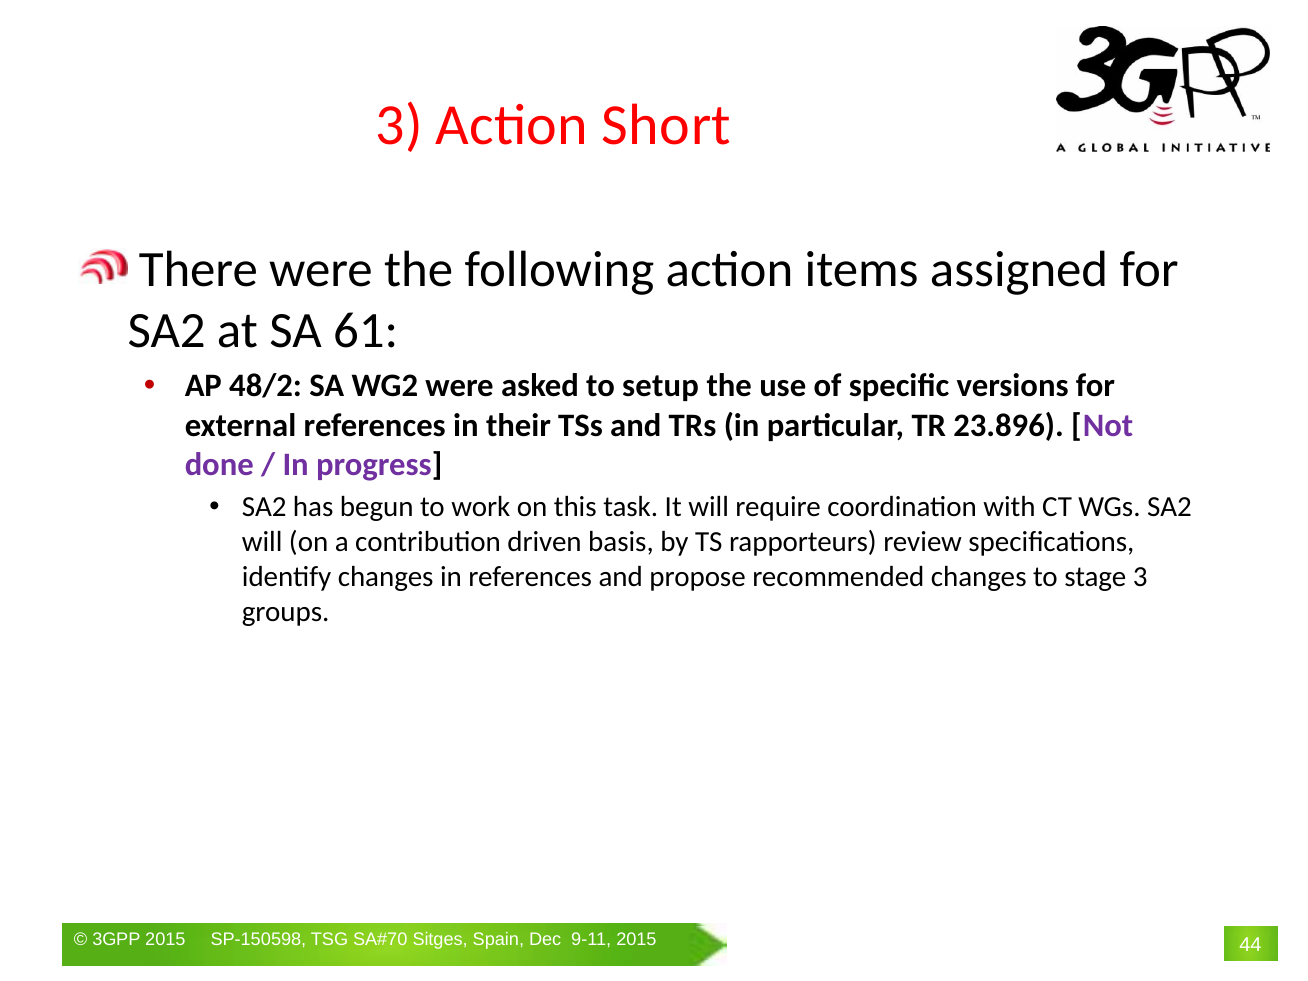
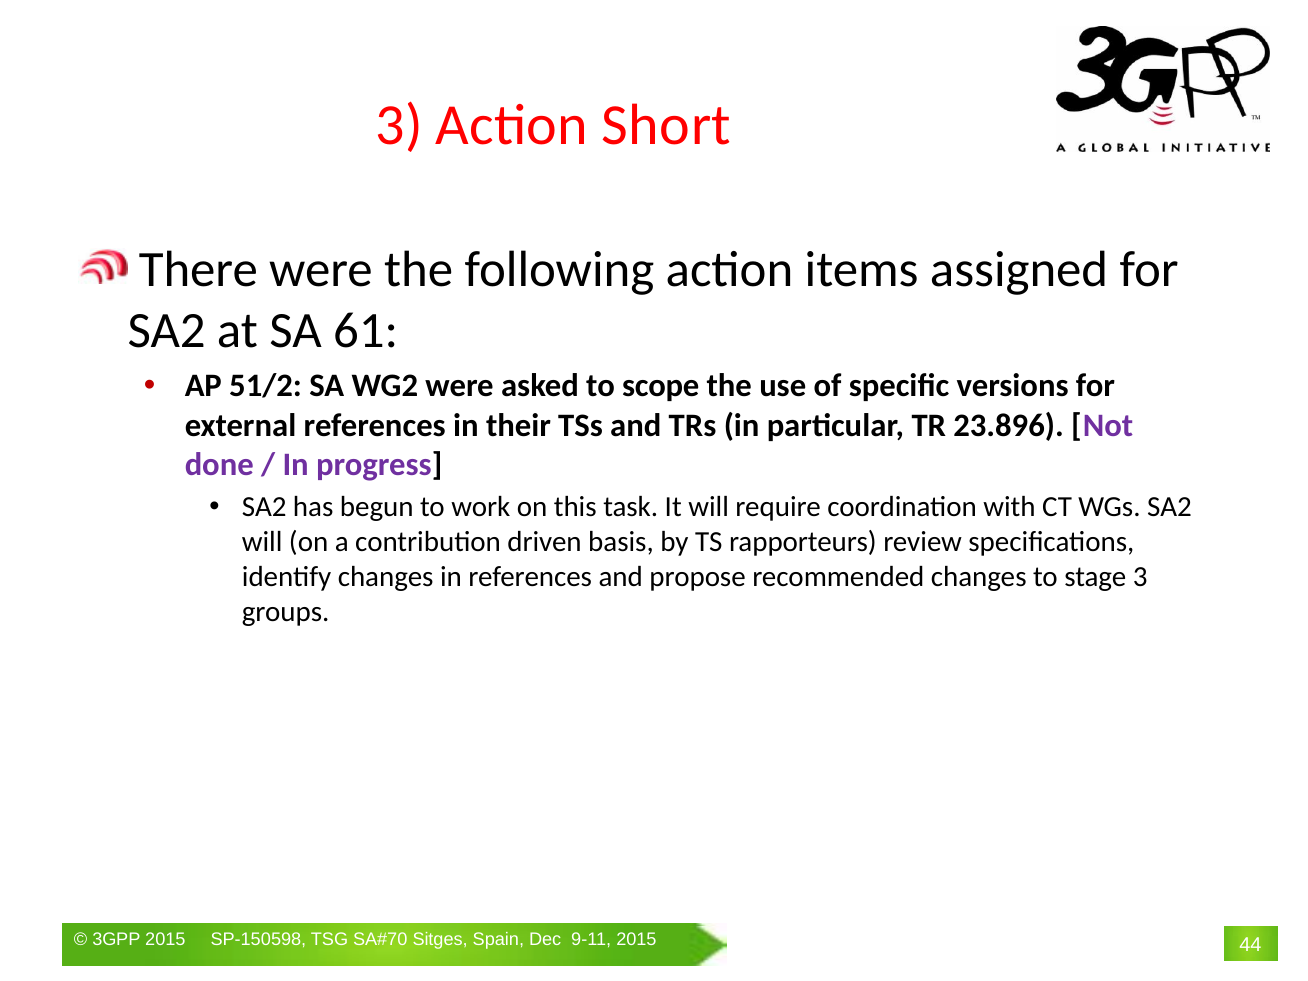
48/2: 48/2 -> 51/2
setup: setup -> scope
